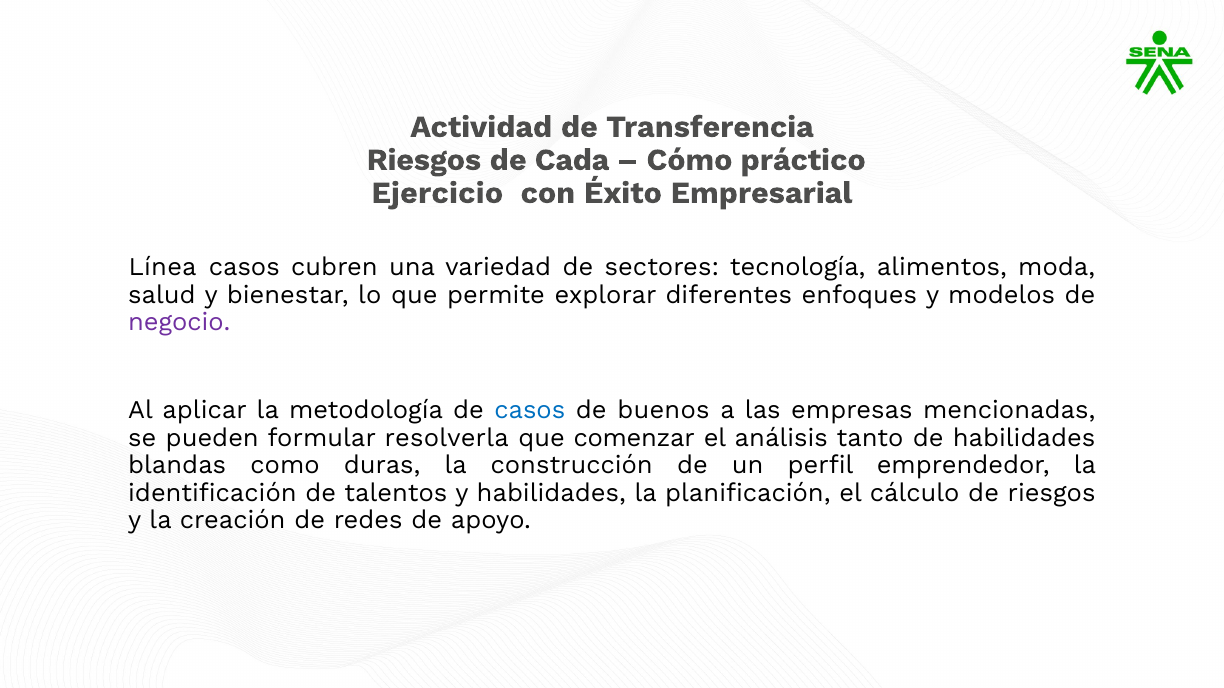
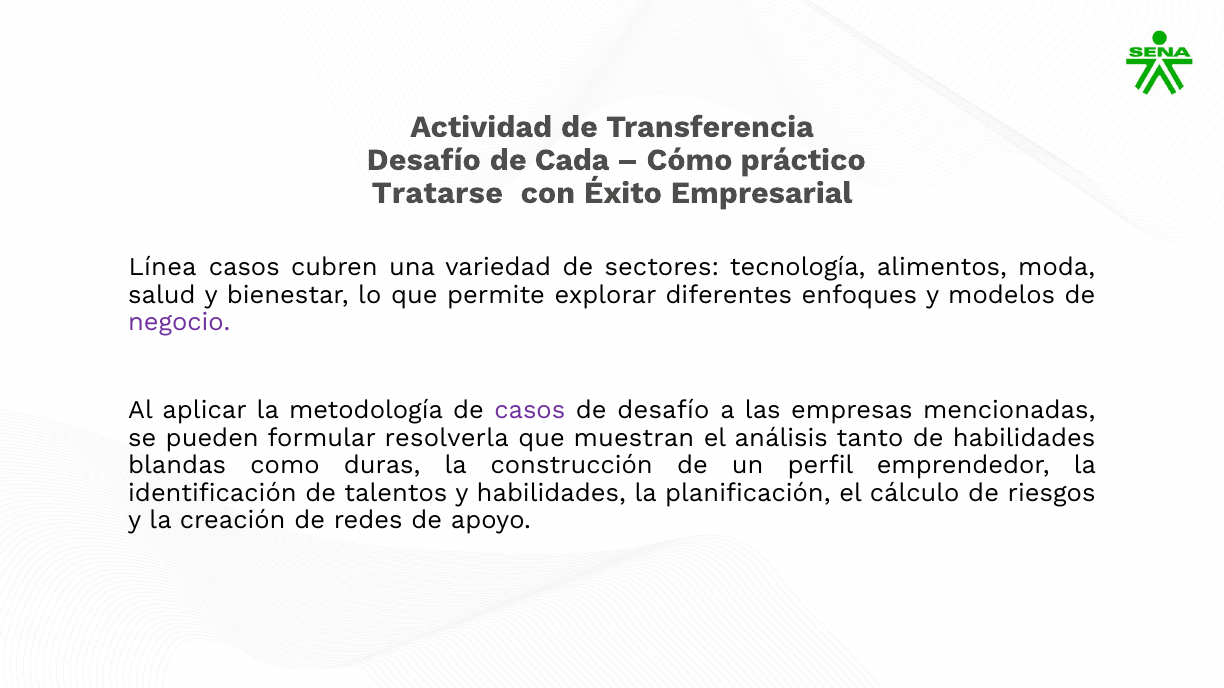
Riesgos at (424, 160): Riesgos -> Desafío
Ejercicio: Ejercicio -> Tratarse
casos at (530, 411) colour: blue -> purple
de buenos: buenos -> desafío
comenzar: comenzar -> muestran
